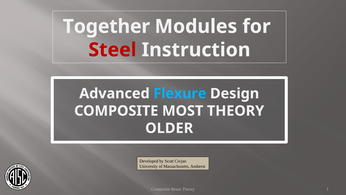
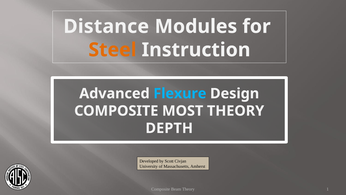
Together: Together -> Distance
Steel colour: red -> orange
OLDER: OLDER -> DEPTH
